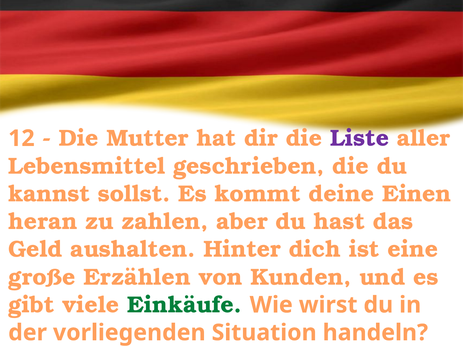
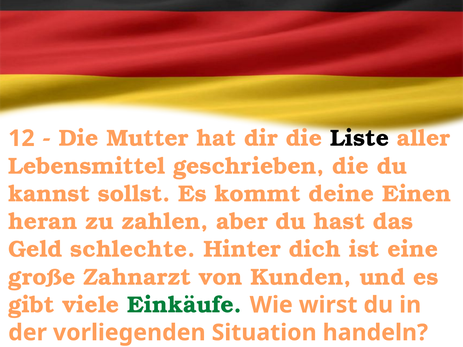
Liste colour: purple -> black
aushalten: aushalten -> schlechte
Erzählen: Erzählen -> Zahnarzt
